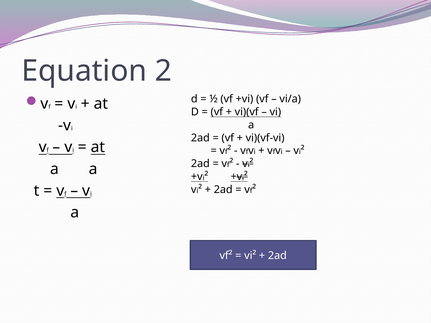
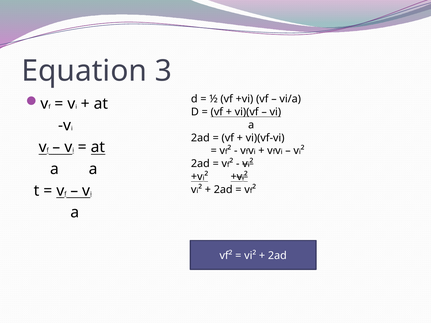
2: 2 -> 3
